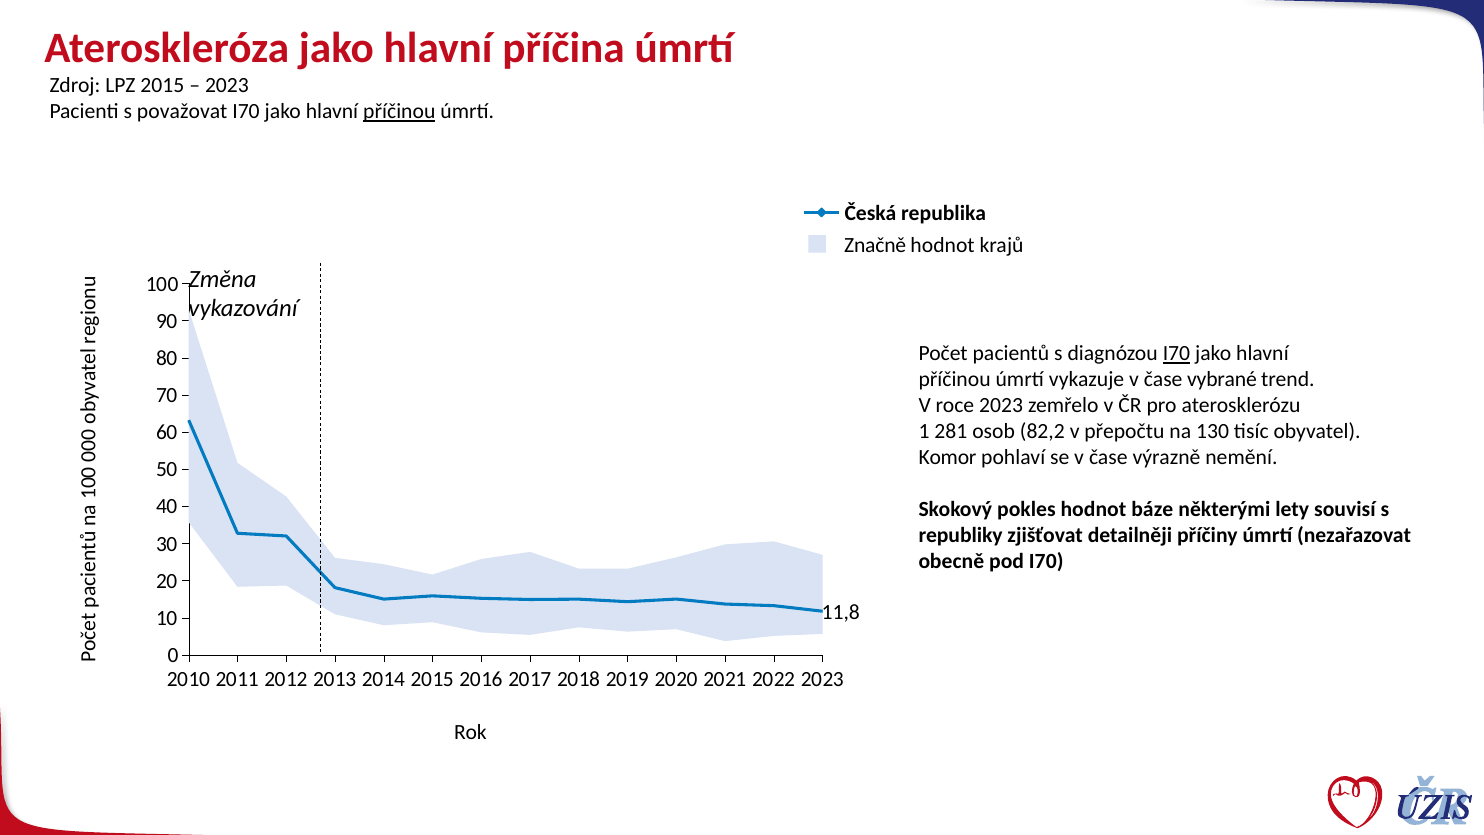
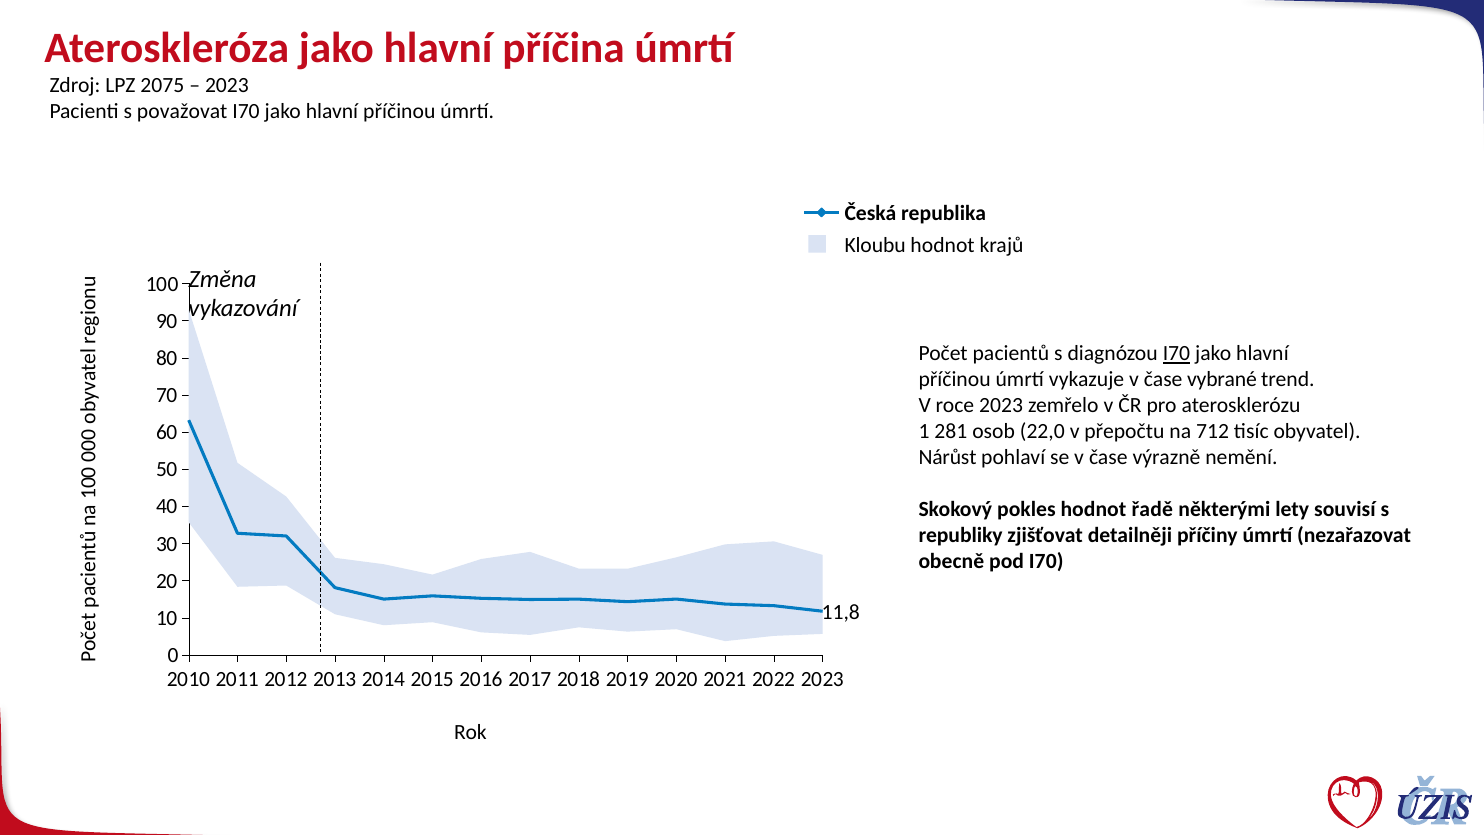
LPZ 2015: 2015 -> 2075
příčinou at (399, 112) underline: present -> none
Značně: Značně -> Kloubu
82,2: 82,2 -> 22,0
130: 130 -> 712
Komor: Komor -> Nárůst
báze: báze -> řadě
